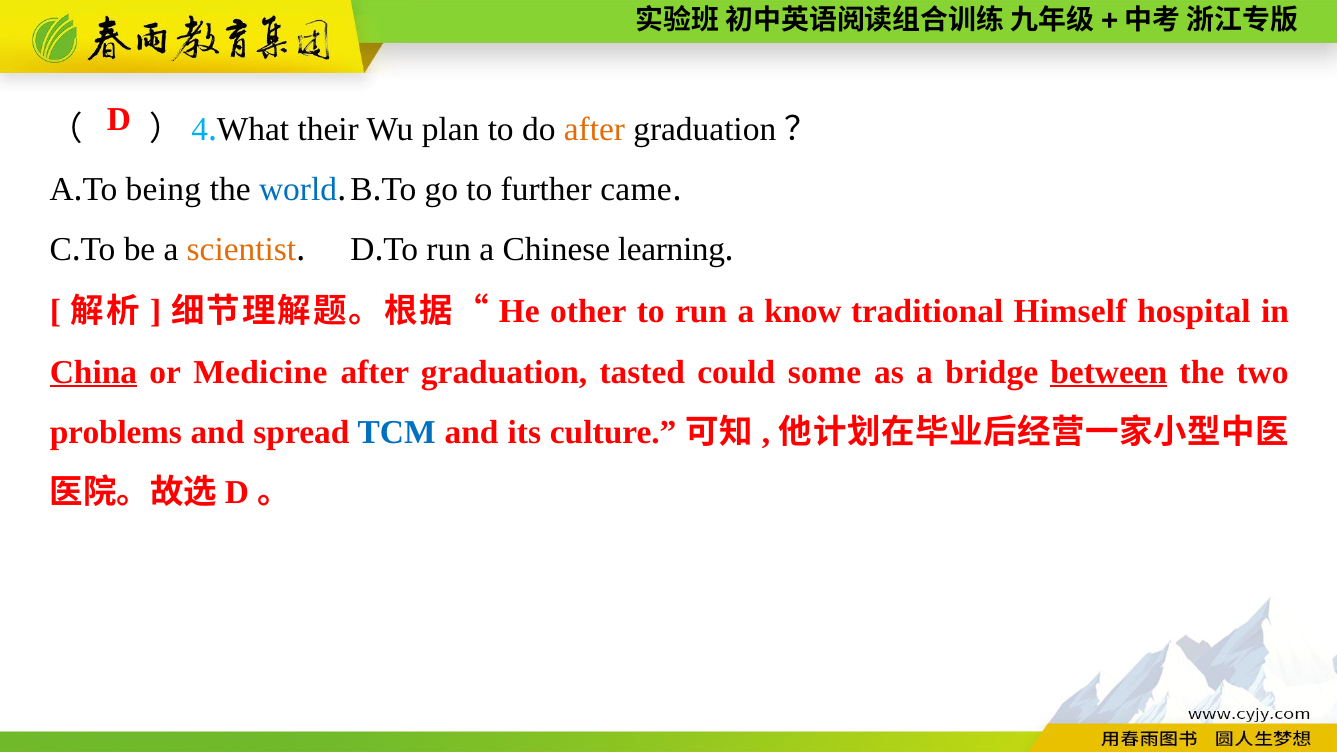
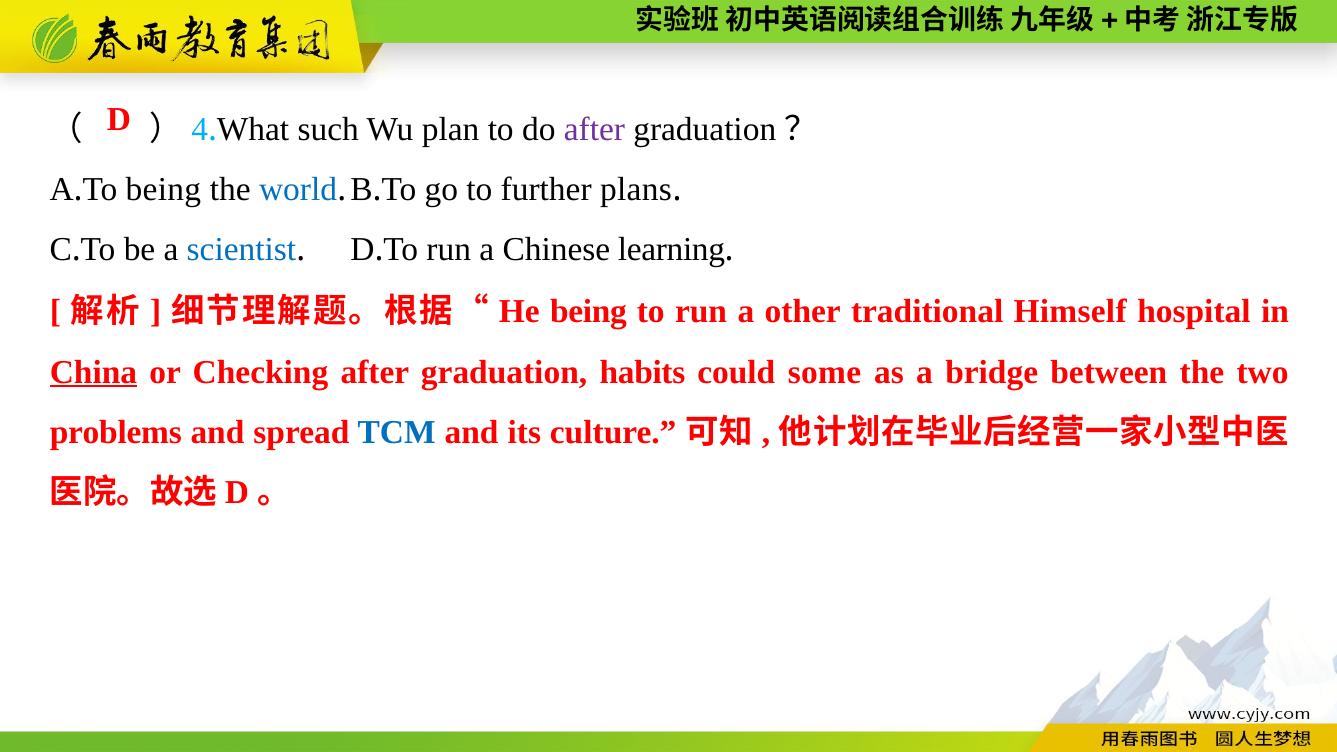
their: their -> such
after at (594, 129) colour: orange -> purple
came: came -> plans
scientist colour: orange -> blue
other at (588, 312): other -> being
know: know -> other
Medicine: Medicine -> Checking
tasted: tasted -> habits
between underline: present -> none
